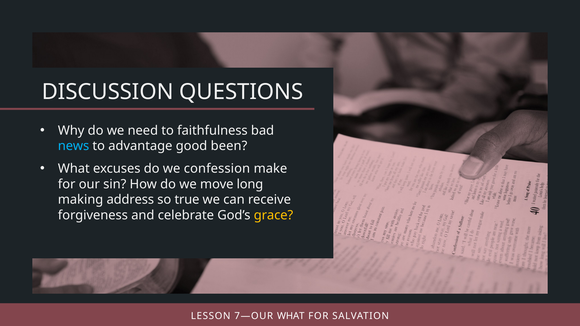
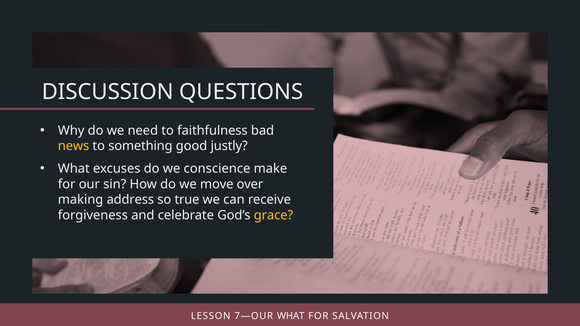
news colour: light blue -> yellow
advantage: advantage -> something
been: been -> justly
confession: confession -> conscience
long: long -> over
